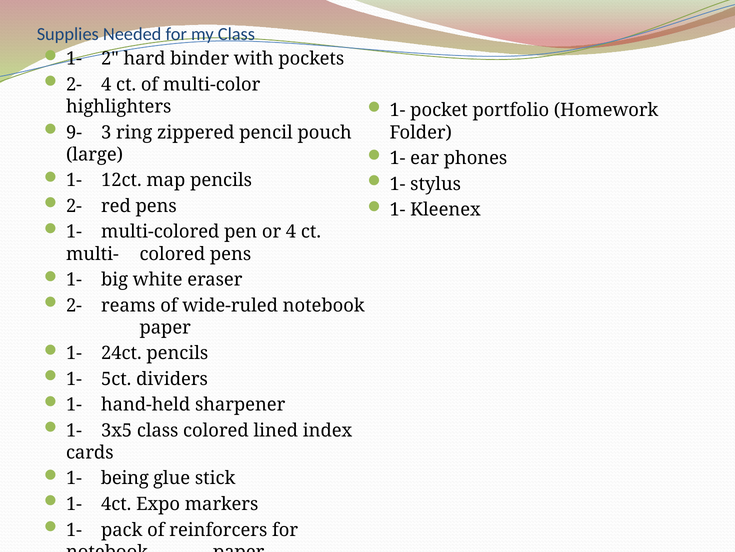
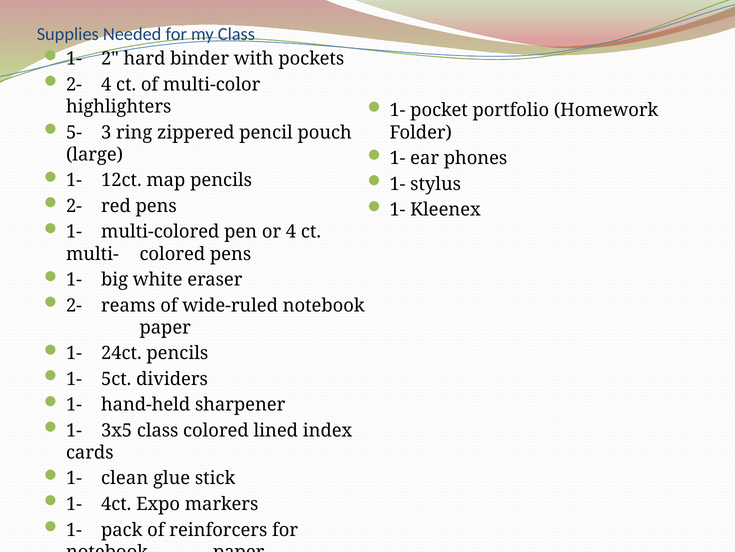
9-: 9- -> 5-
being: being -> clean
